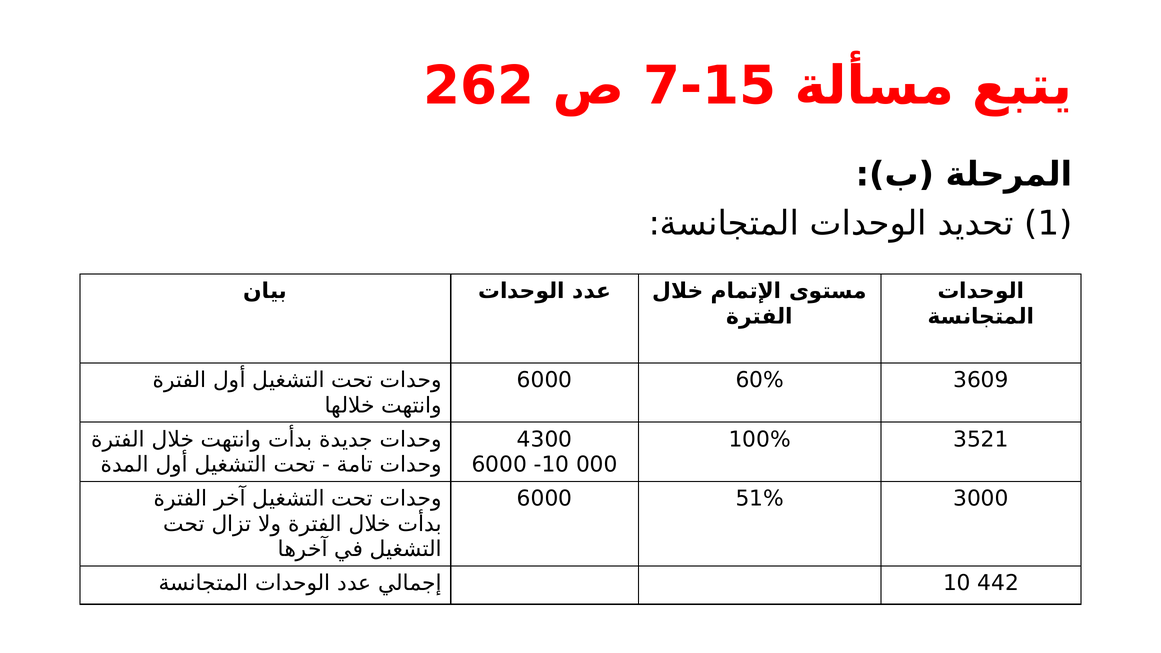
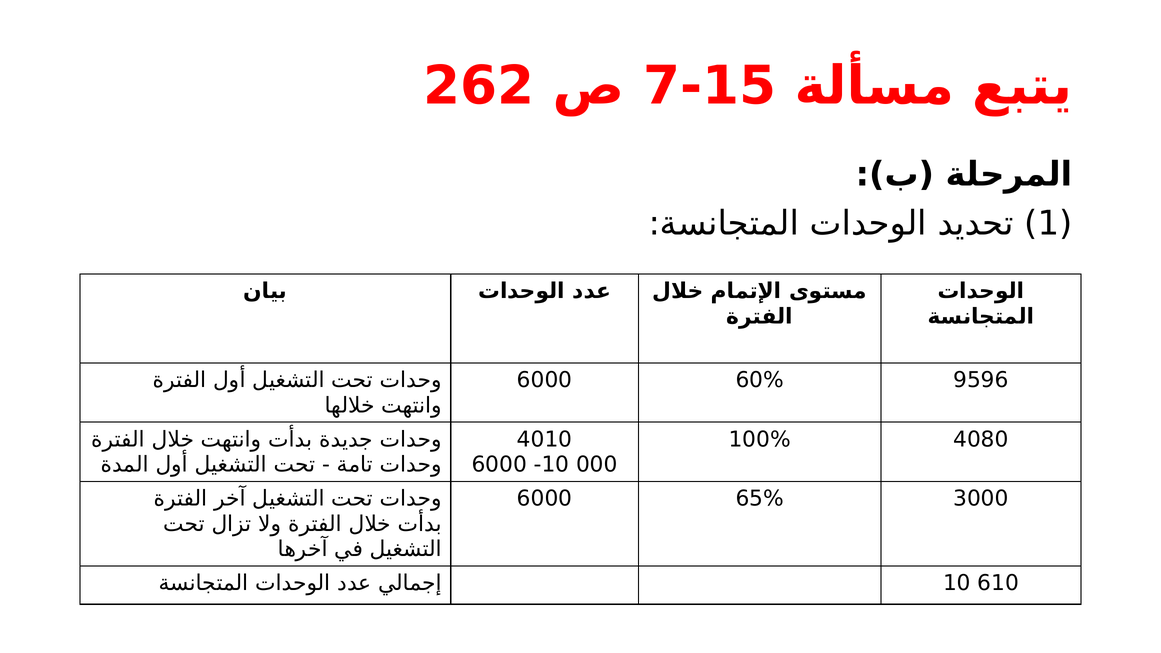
3609: 3609 -> 9596
4300: 4300 -> 4010
3521: 3521 -> 4080
51%: 51% -> 65%
442: 442 -> 610
